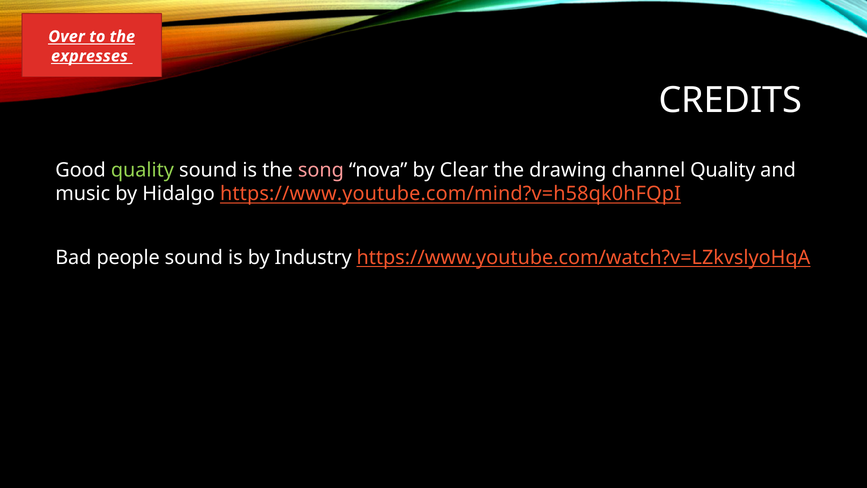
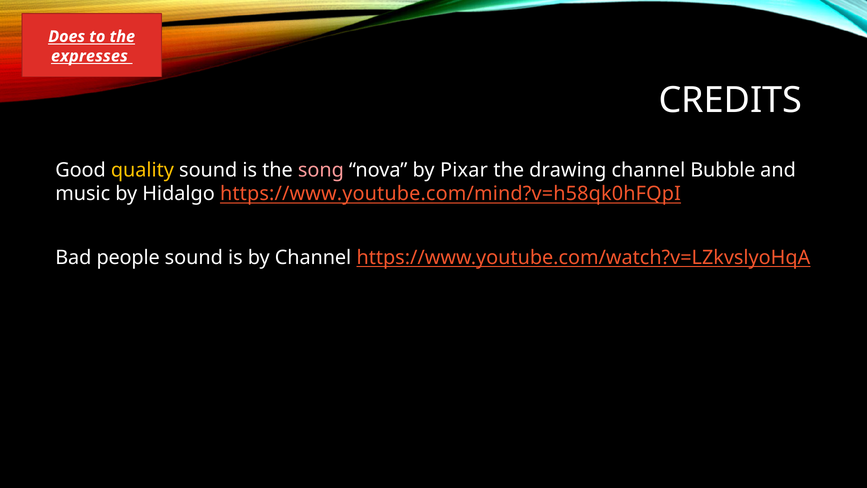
Over: Over -> Does
quality at (142, 170) colour: light green -> yellow
Clear: Clear -> Pixar
channel Quality: Quality -> Bubble
by Industry: Industry -> Channel
